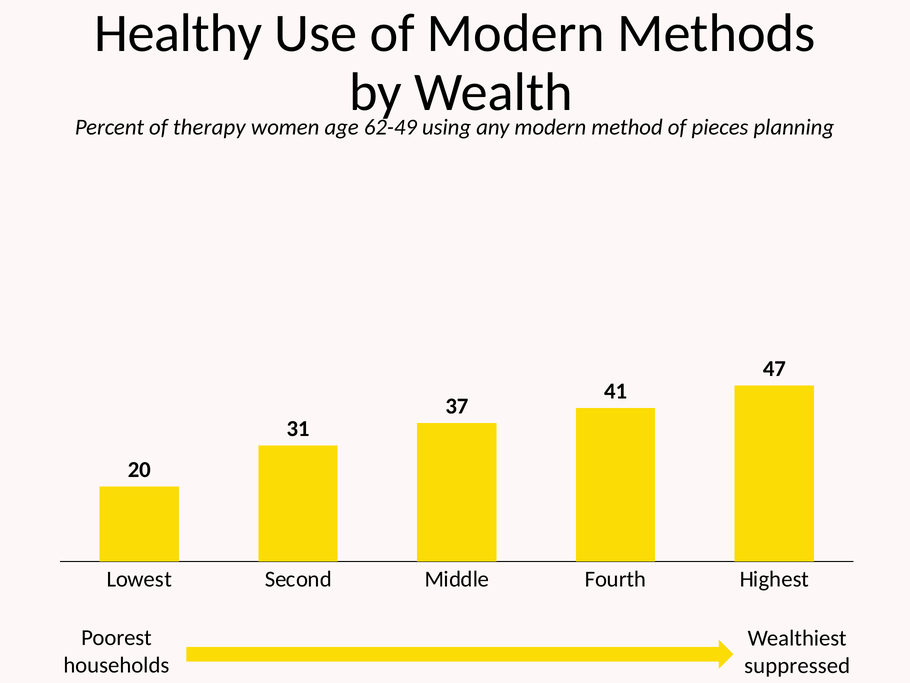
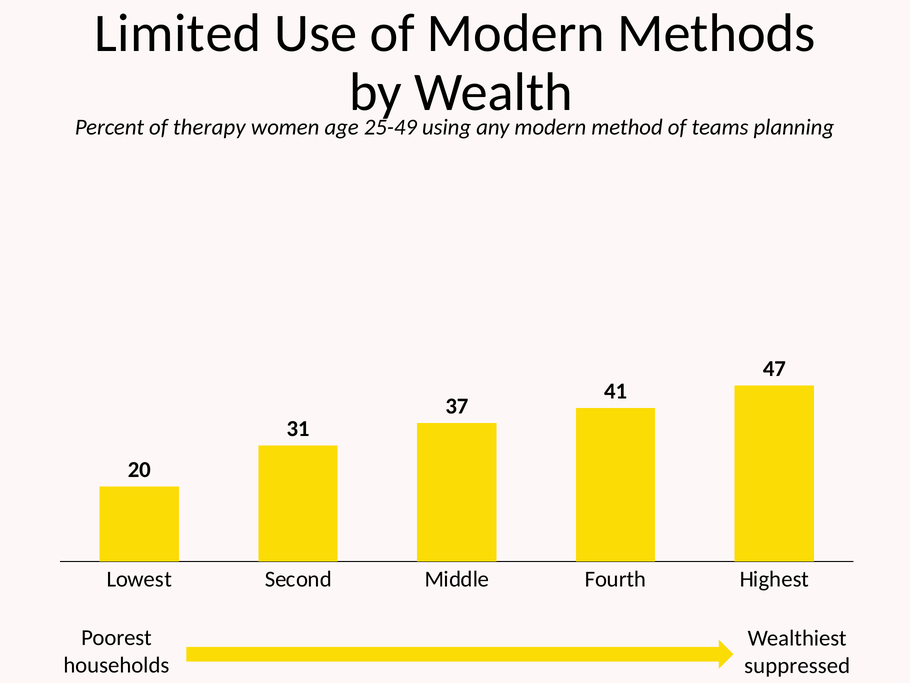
Healthy: Healthy -> Limited
62-49: 62-49 -> 25-49
pieces: pieces -> teams
